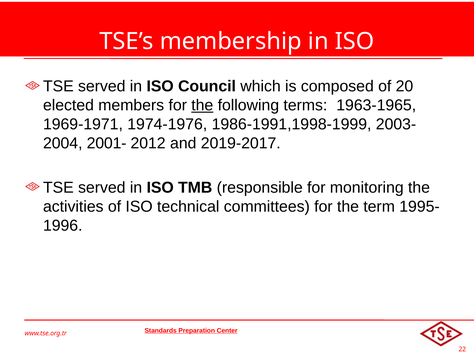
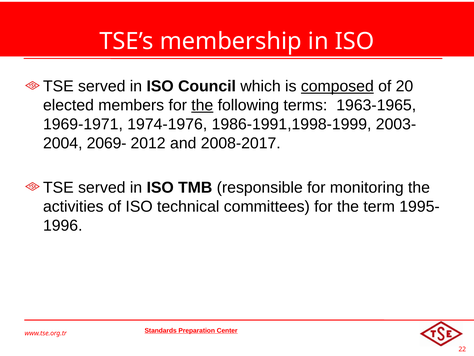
composed underline: none -> present
2001-: 2001- -> 2069-
2019-2017: 2019-2017 -> 2008-2017
